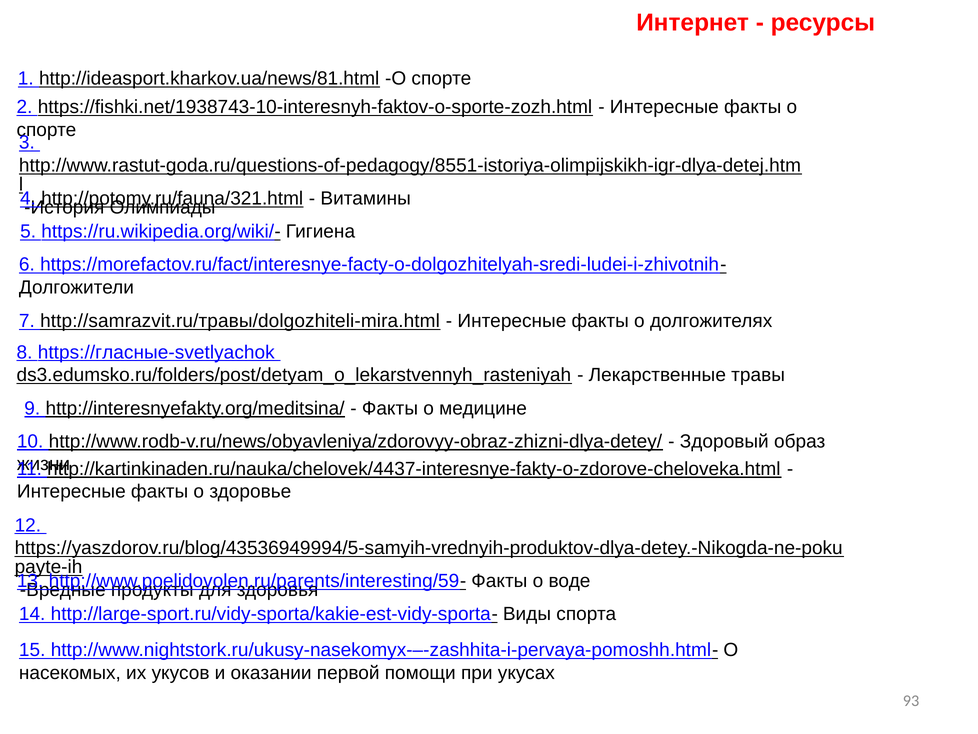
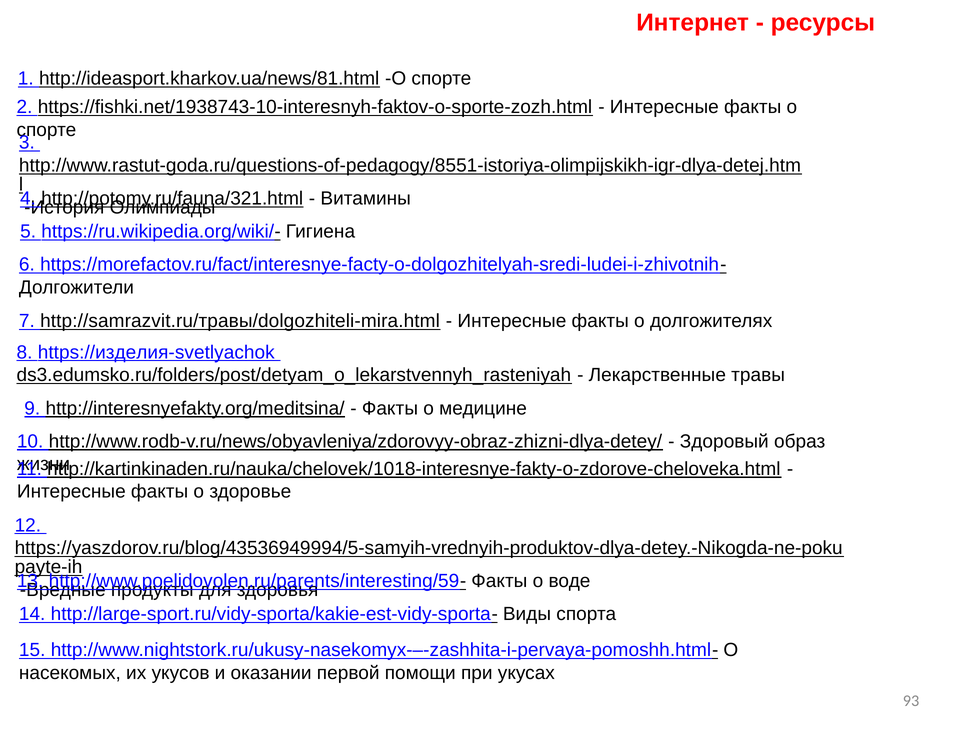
https://гласные-svetlyachok: https://гласные-svetlyachok -> https://изделия-svetlyachok
http://kartinkinaden.ru/nauka/chelovek/4437-interesnye-fakty-o-zdorove-cheloveka.html: http://kartinkinaden.ru/nauka/chelovek/4437-interesnye-fakty-o-zdorove-cheloveka.html -> http://kartinkinaden.ru/nauka/chelovek/1018-interesnye-fakty-o-zdorove-cheloveka.html
